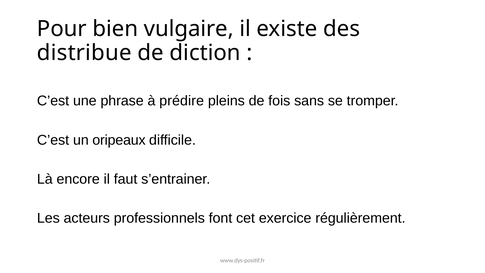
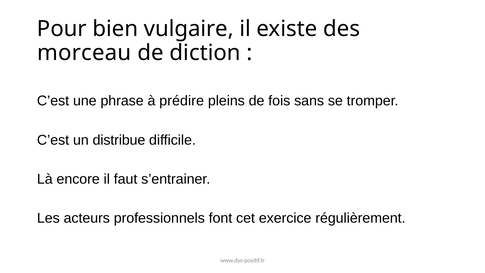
distribue: distribue -> morceau
oripeaux: oripeaux -> distribue
